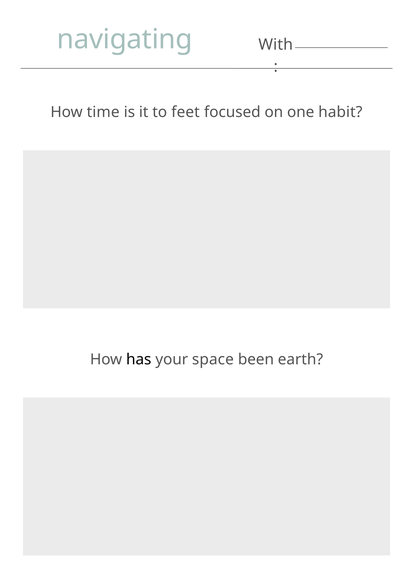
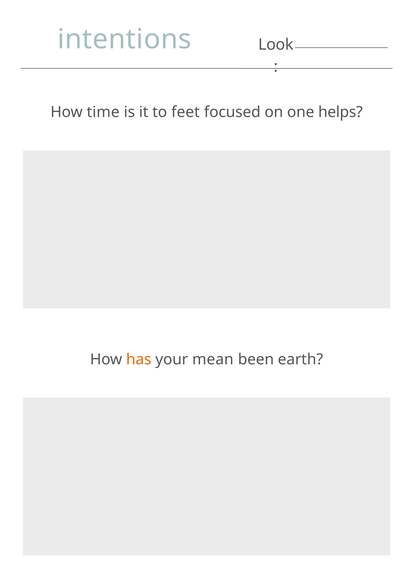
navigating: navigating -> intentions
With: With -> Look
habit: habit -> helps
has colour: black -> orange
space: space -> mean
